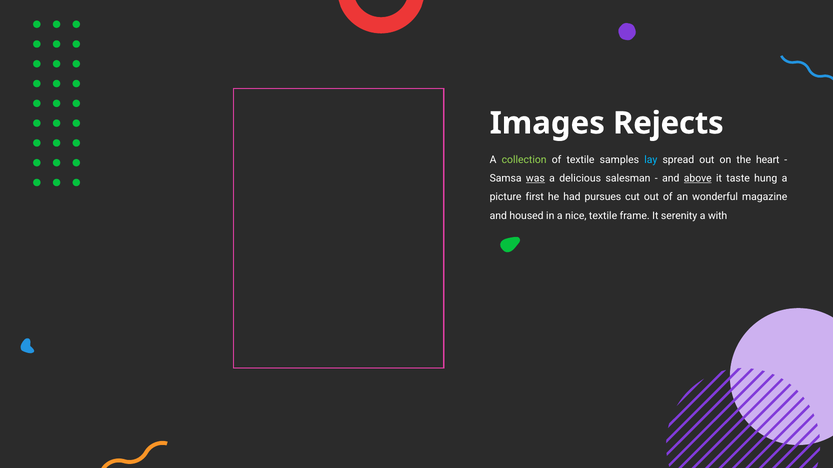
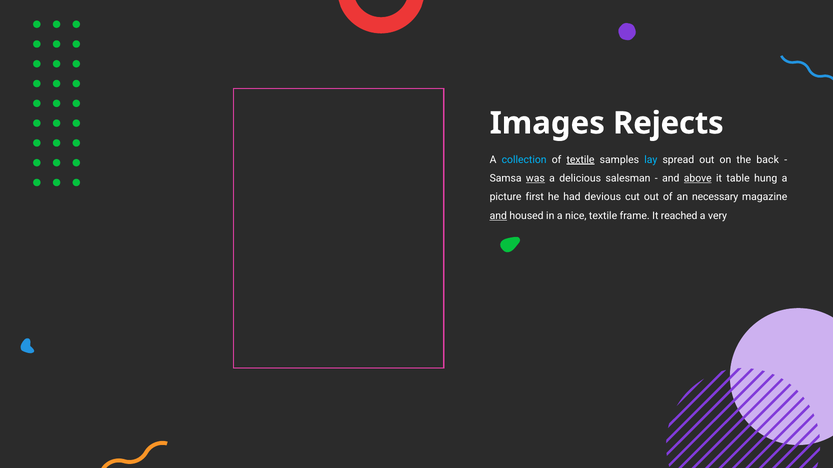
collection colour: light green -> light blue
textile at (581, 160) underline: none -> present
heart: heart -> back
taste: taste -> table
pursues: pursues -> devious
wonderful: wonderful -> necessary
and at (498, 216) underline: none -> present
serenity: serenity -> reached
with: with -> very
